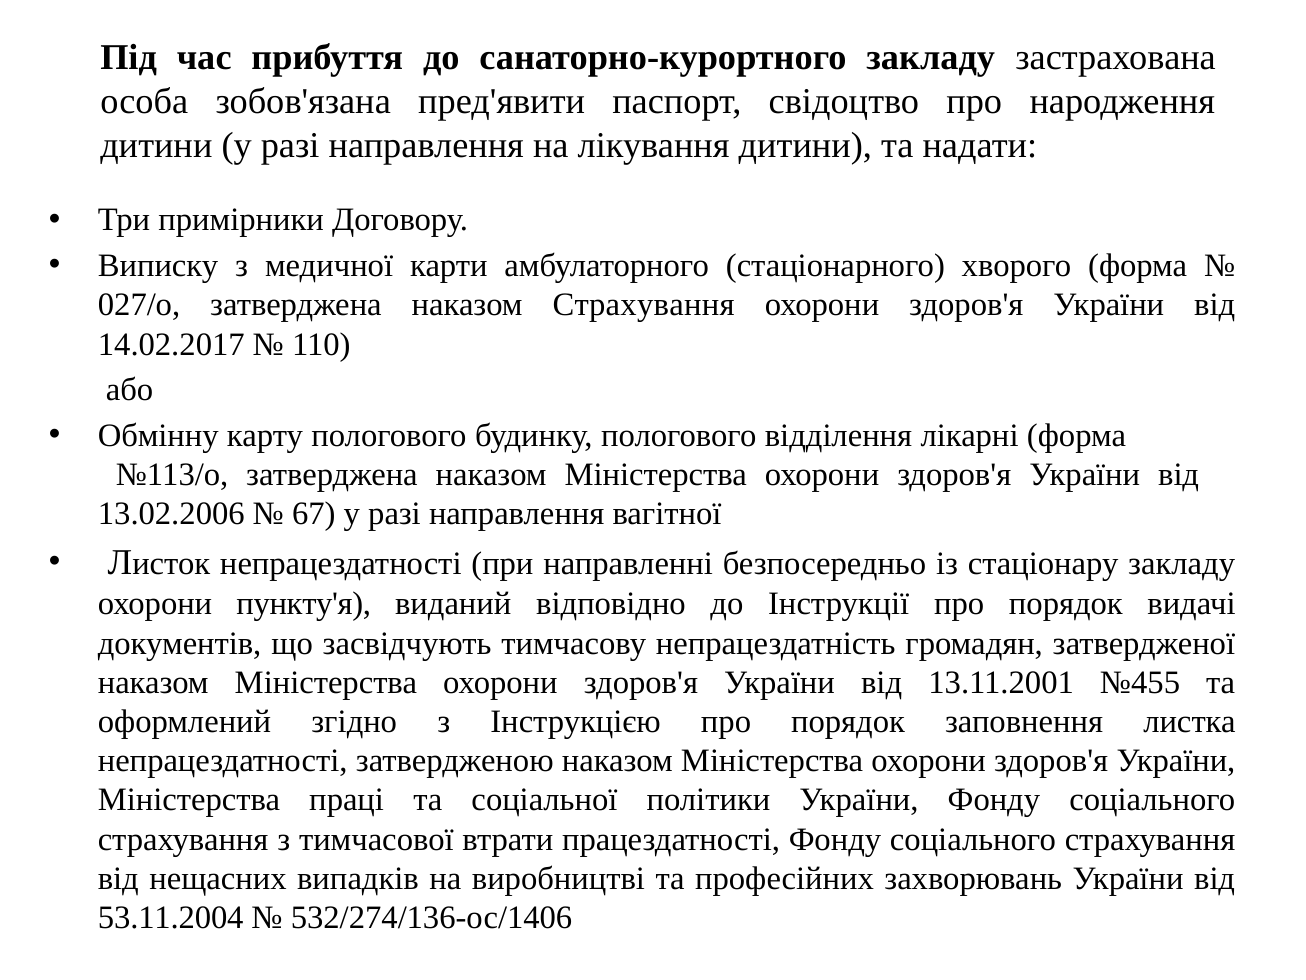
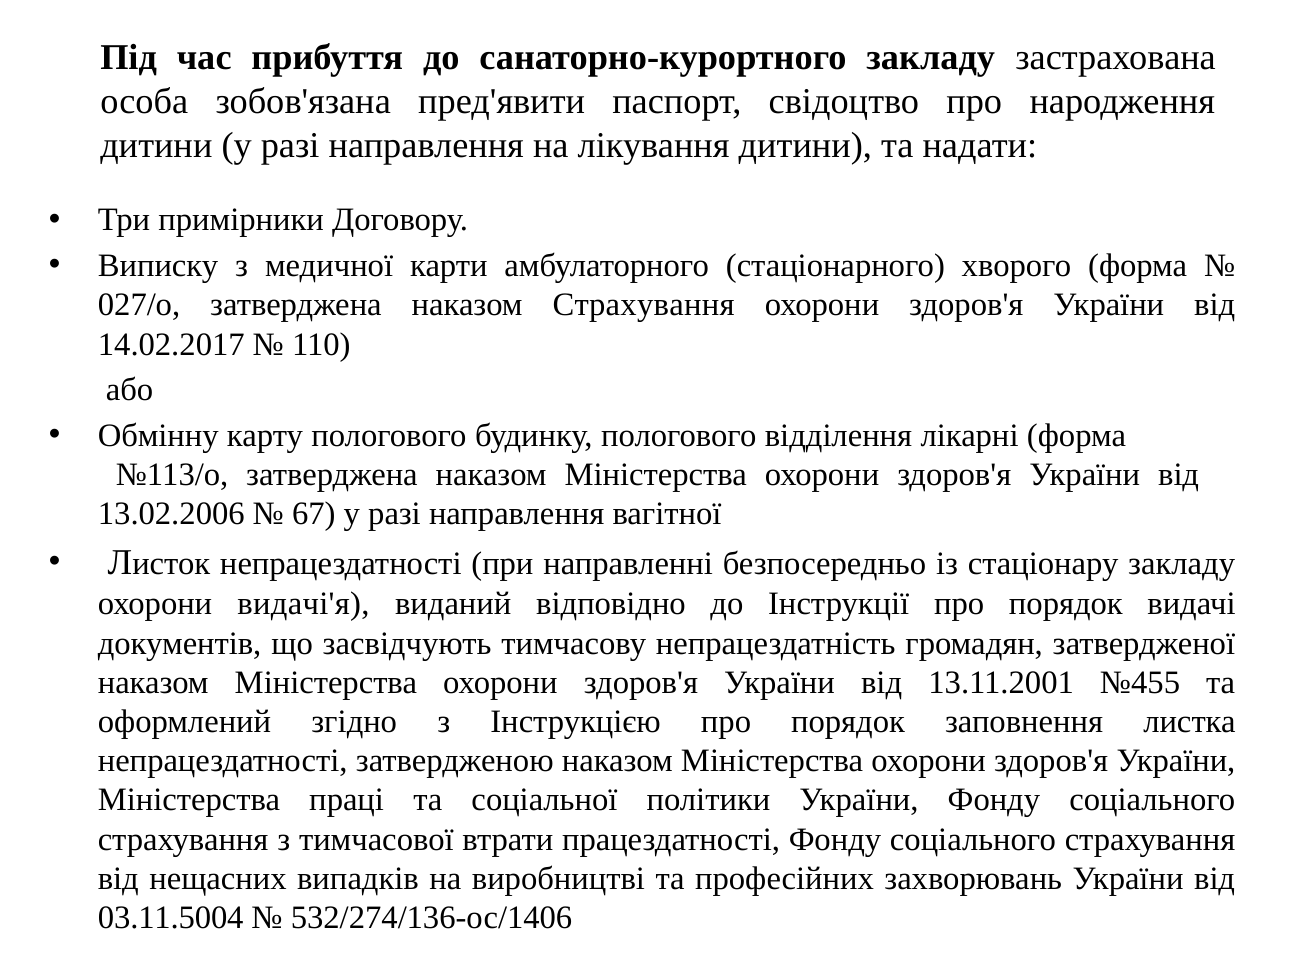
пункту'я: пункту'я -> видачі'я
53.11.2004: 53.11.2004 -> 03.11.5004
